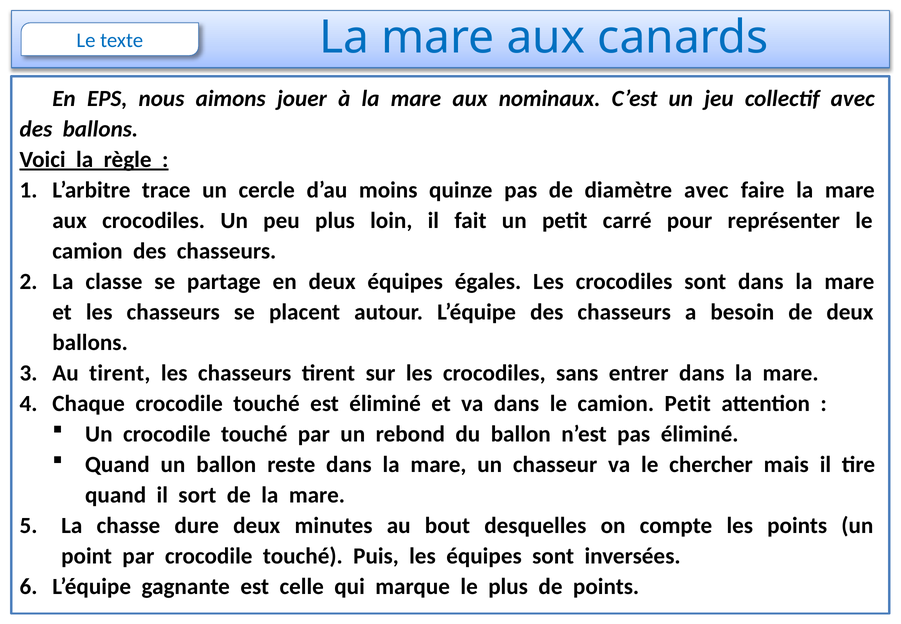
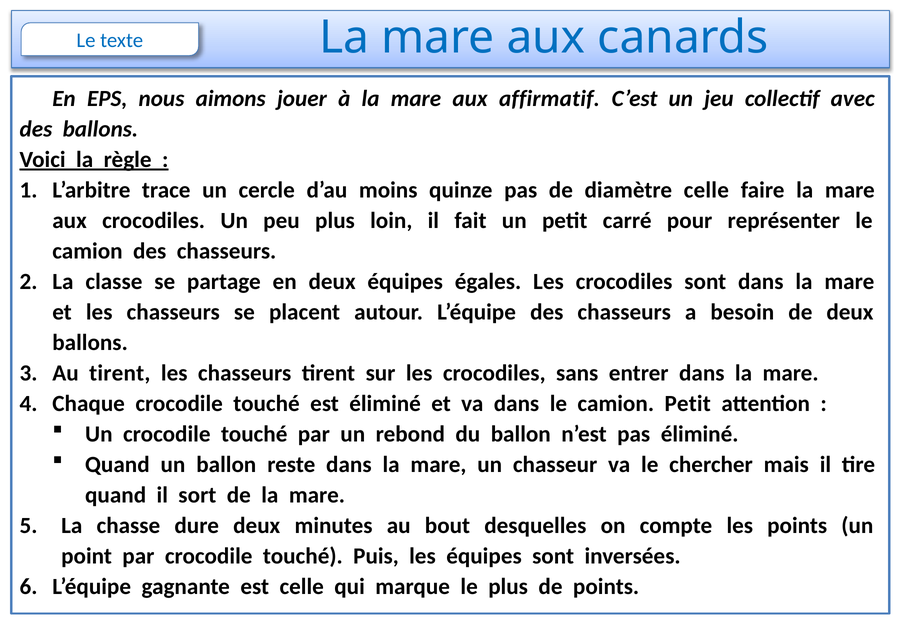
nominaux: nominaux -> affirmatif
diamètre avec: avec -> celle
